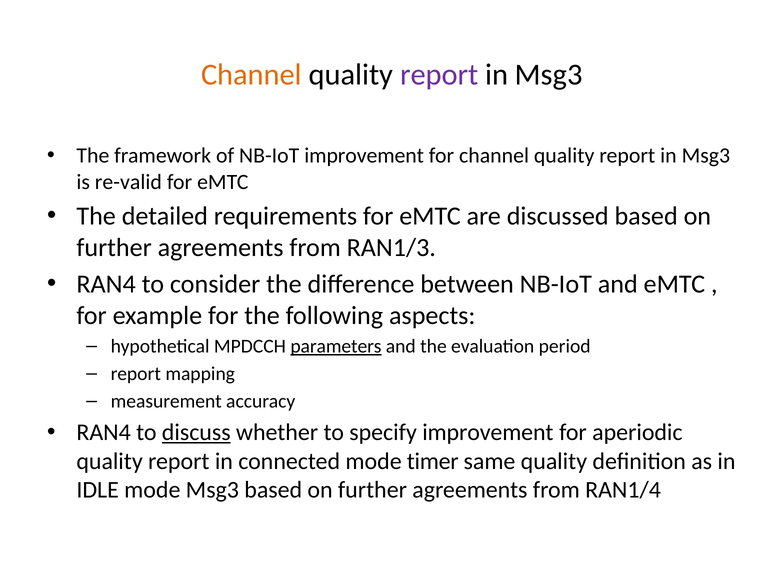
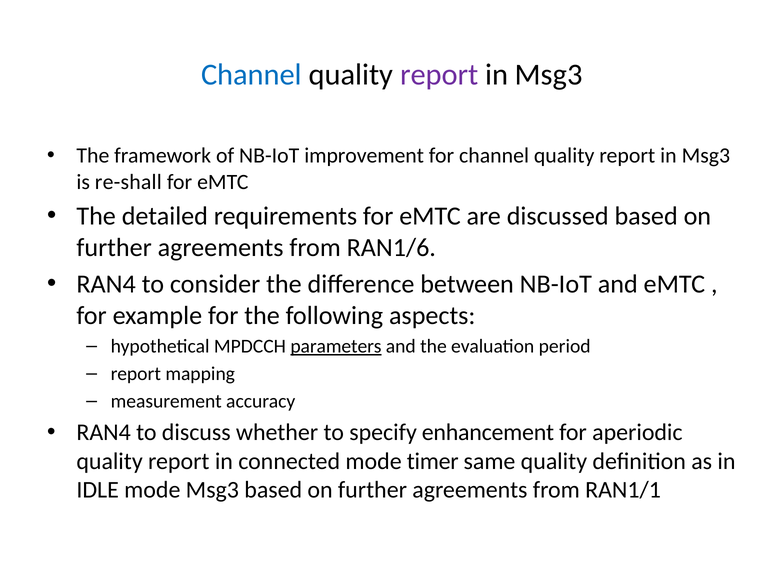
Channel at (252, 75) colour: orange -> blue
re-valid: re-valid -> re-shall
RAN1/3: RAN1/3 -> RAN1/6
discuss underline: present -> none
specify improvement: improvement -> enhancement
RAN1/4: RAN1/4 -> RAN1/1
